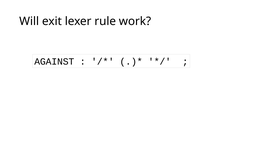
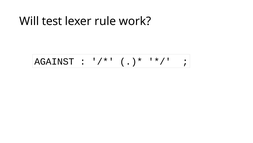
exit: exit -> test
